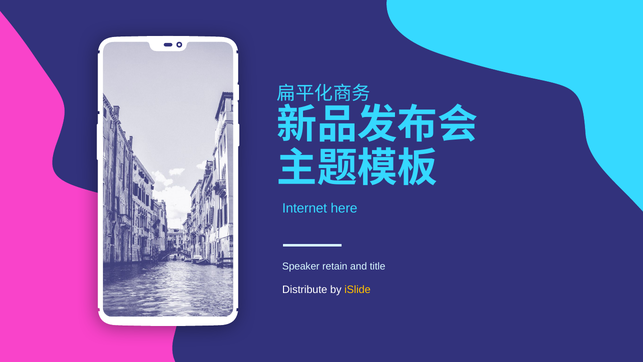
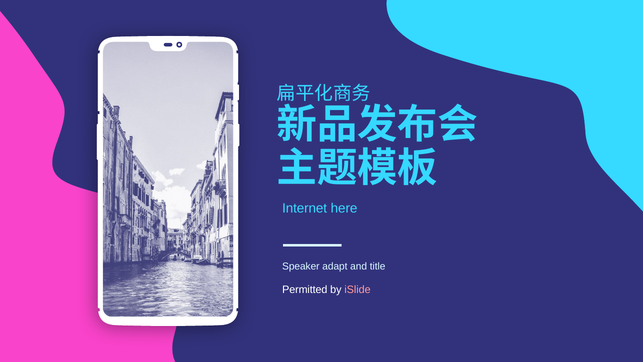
retain: retain -> adapt
Distribute: Distribute -> Permitted
iSlide colour: yellow -> pink
